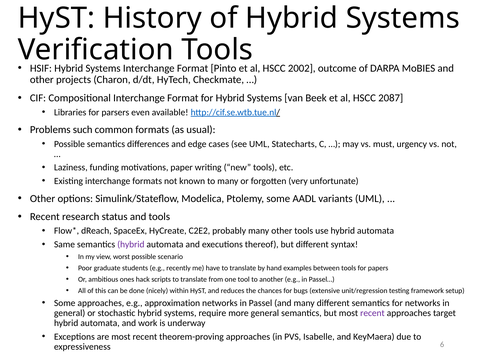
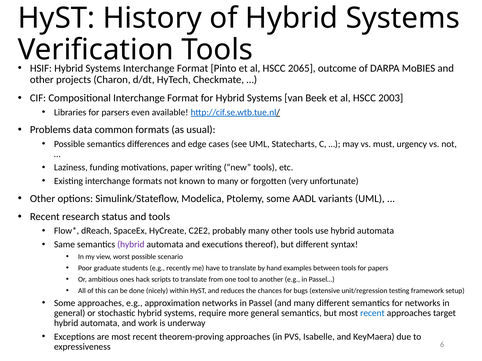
2002: 2002 -> 2065
2087: 2087 -> 2003
such: such -> data
recent at (372, 313) colour: purple -> blue
